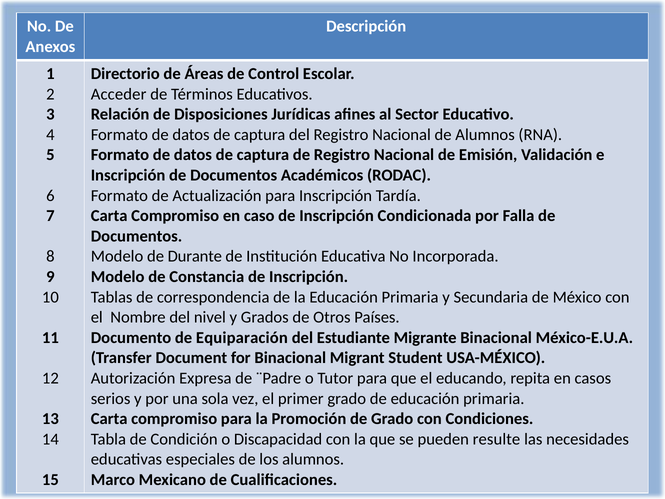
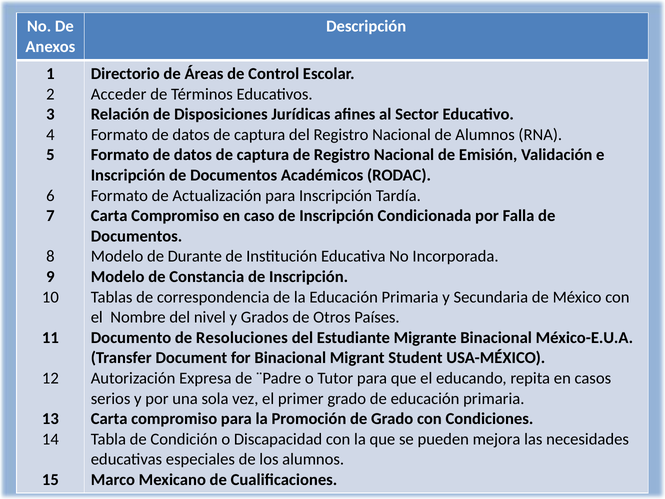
Equiparación: Equiparación -> Resoluciones
resulte: resulte -> mejora
